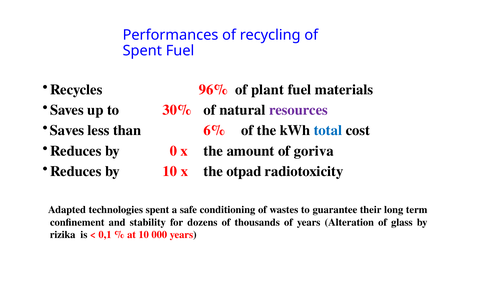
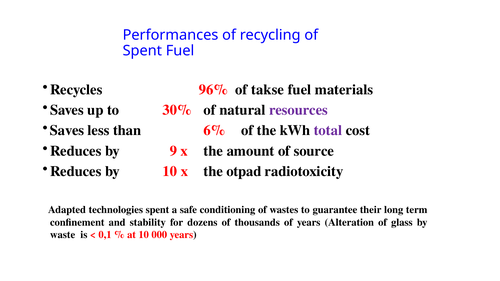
plant: plant -> takse
total colour: blue -> purple
0: 0 -> 9
goriva: goriva -> source
rizika: rizika -> waste
